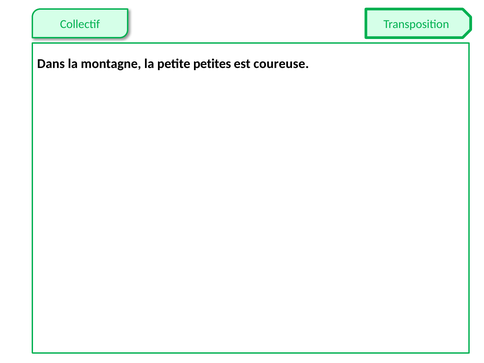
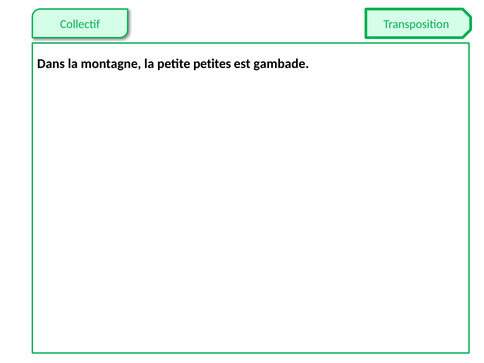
coureuse: coureuse -> gambade
